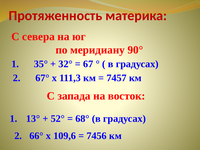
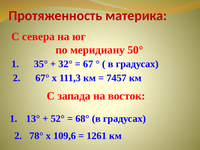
90°: 90° -> 50°
66°: 66° -> 78°
7456: 7456 -> 1261
